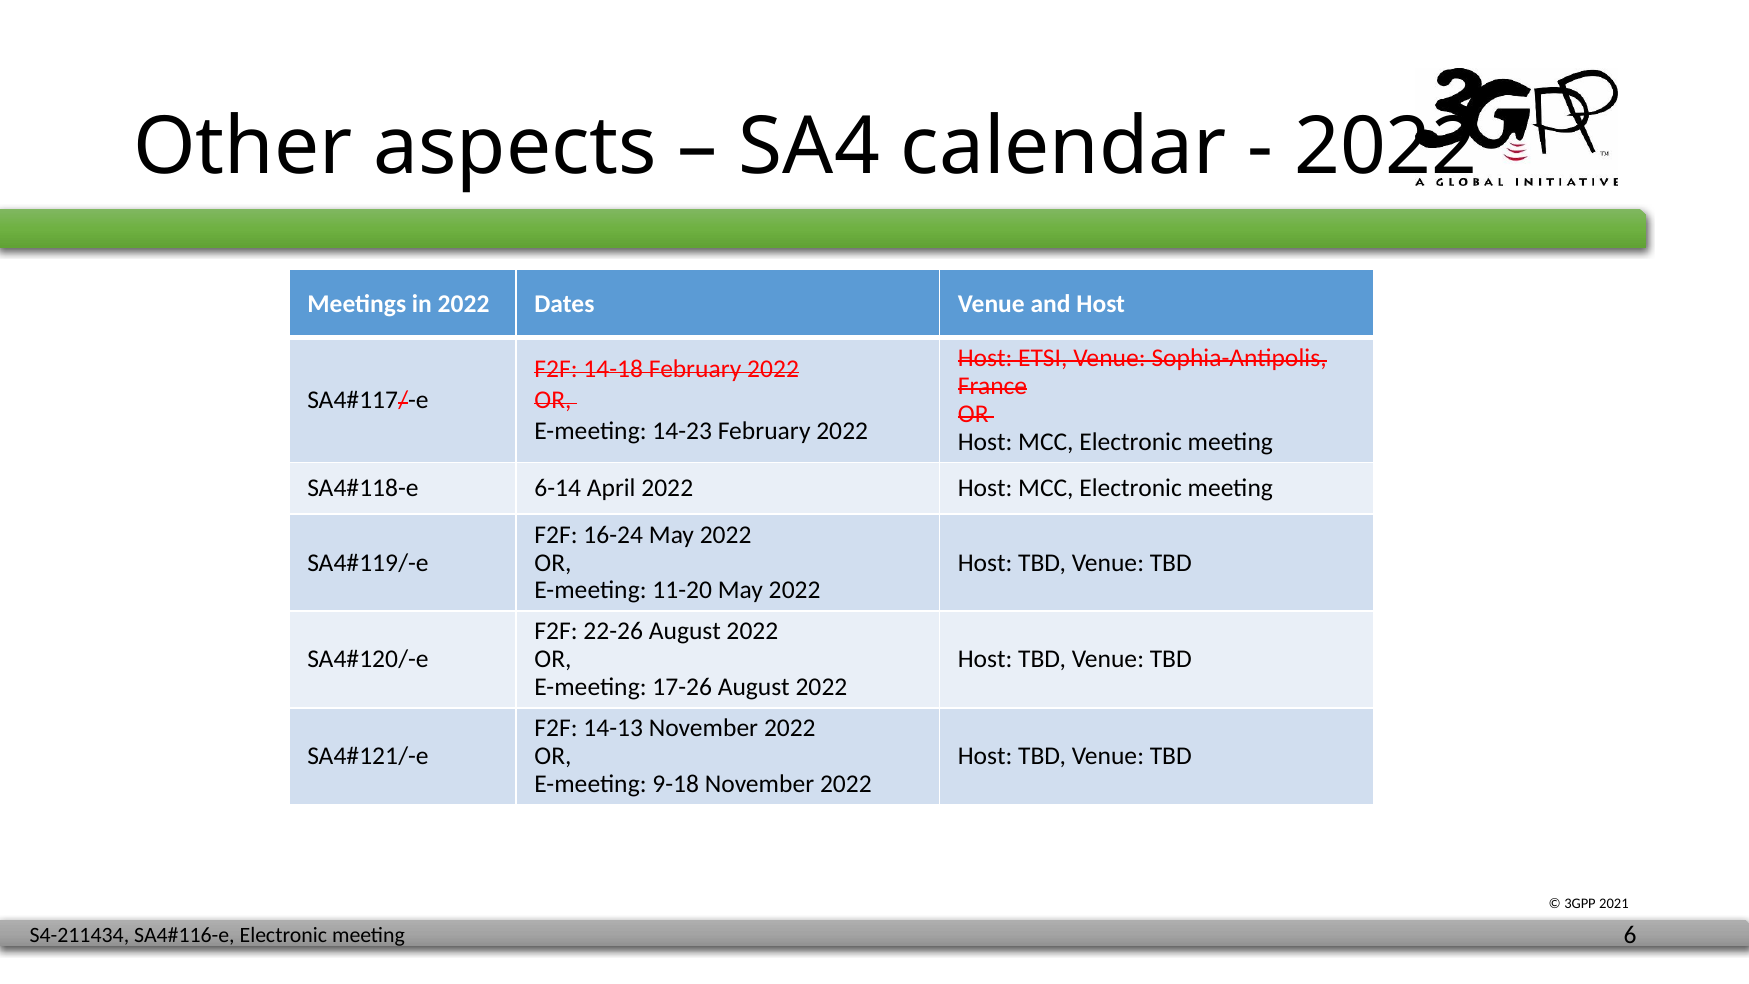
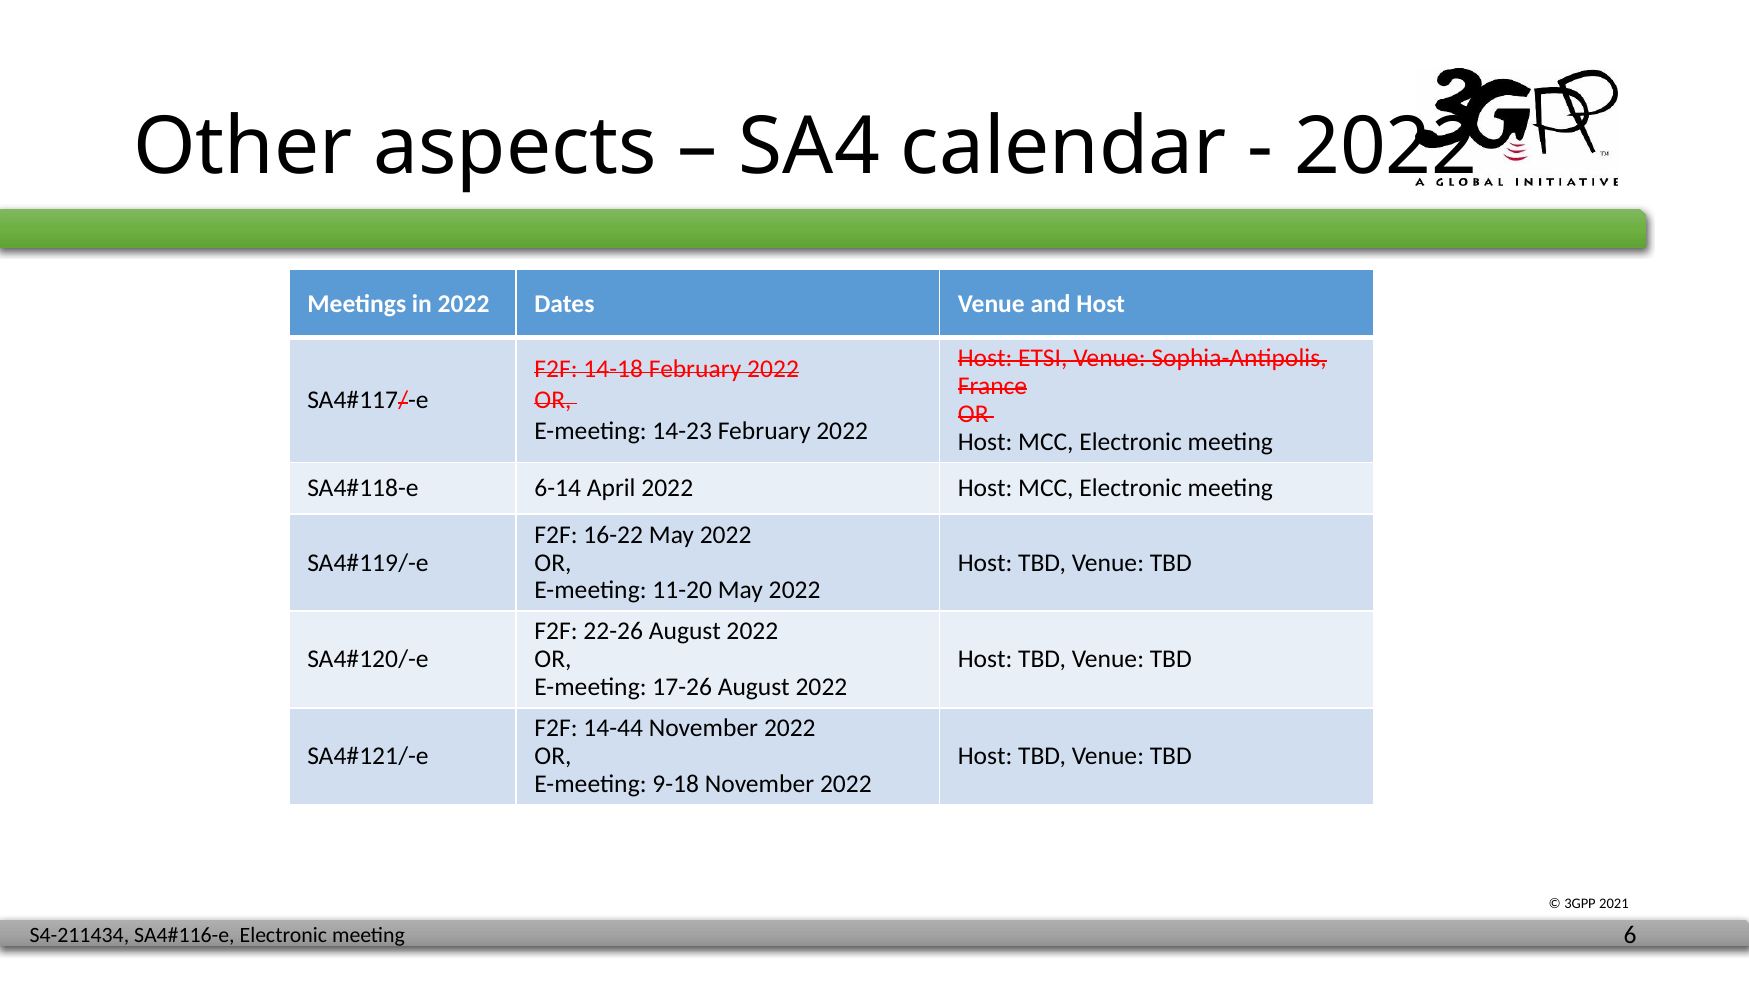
16-24: 16-24 -> 16-22
14-13: 14-13 -> 14-44
